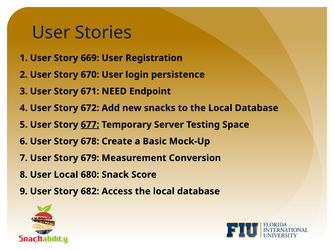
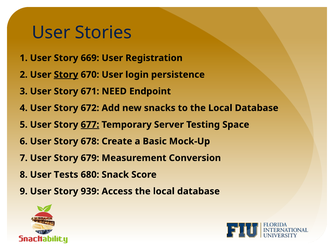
Story at (66, 75) underline: none -> present
User Local: Local -> Tests
682: 682 -> 939
